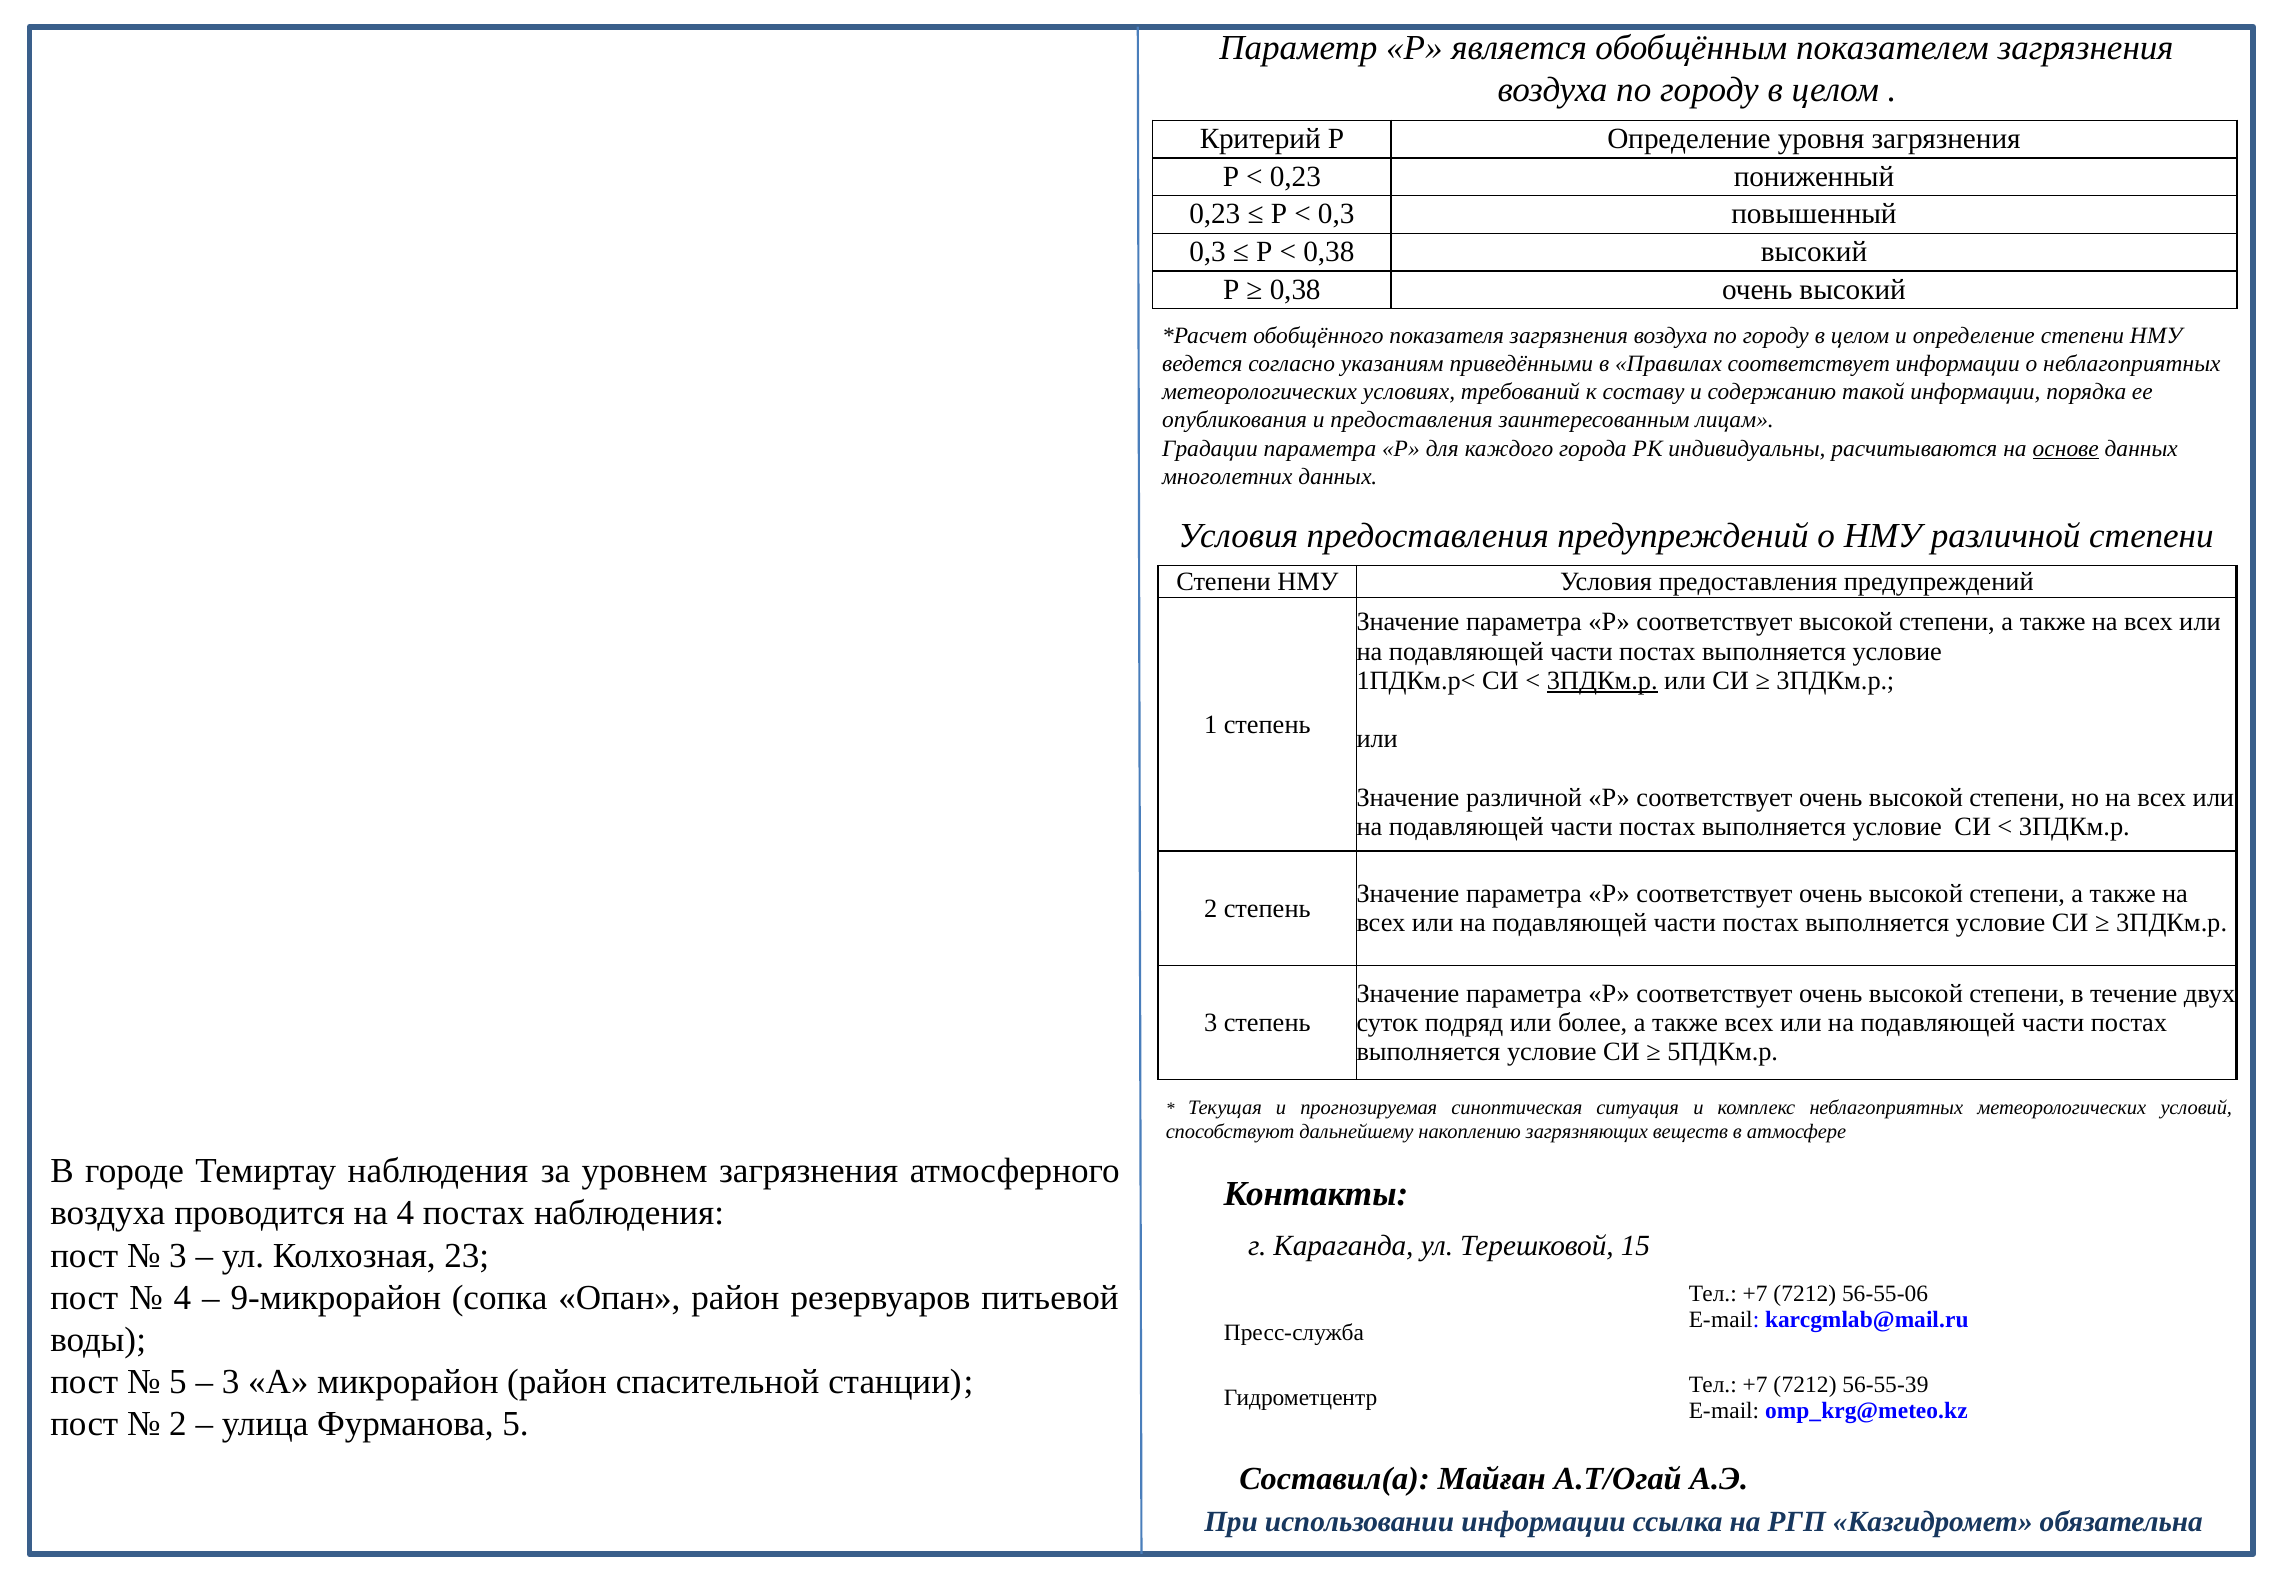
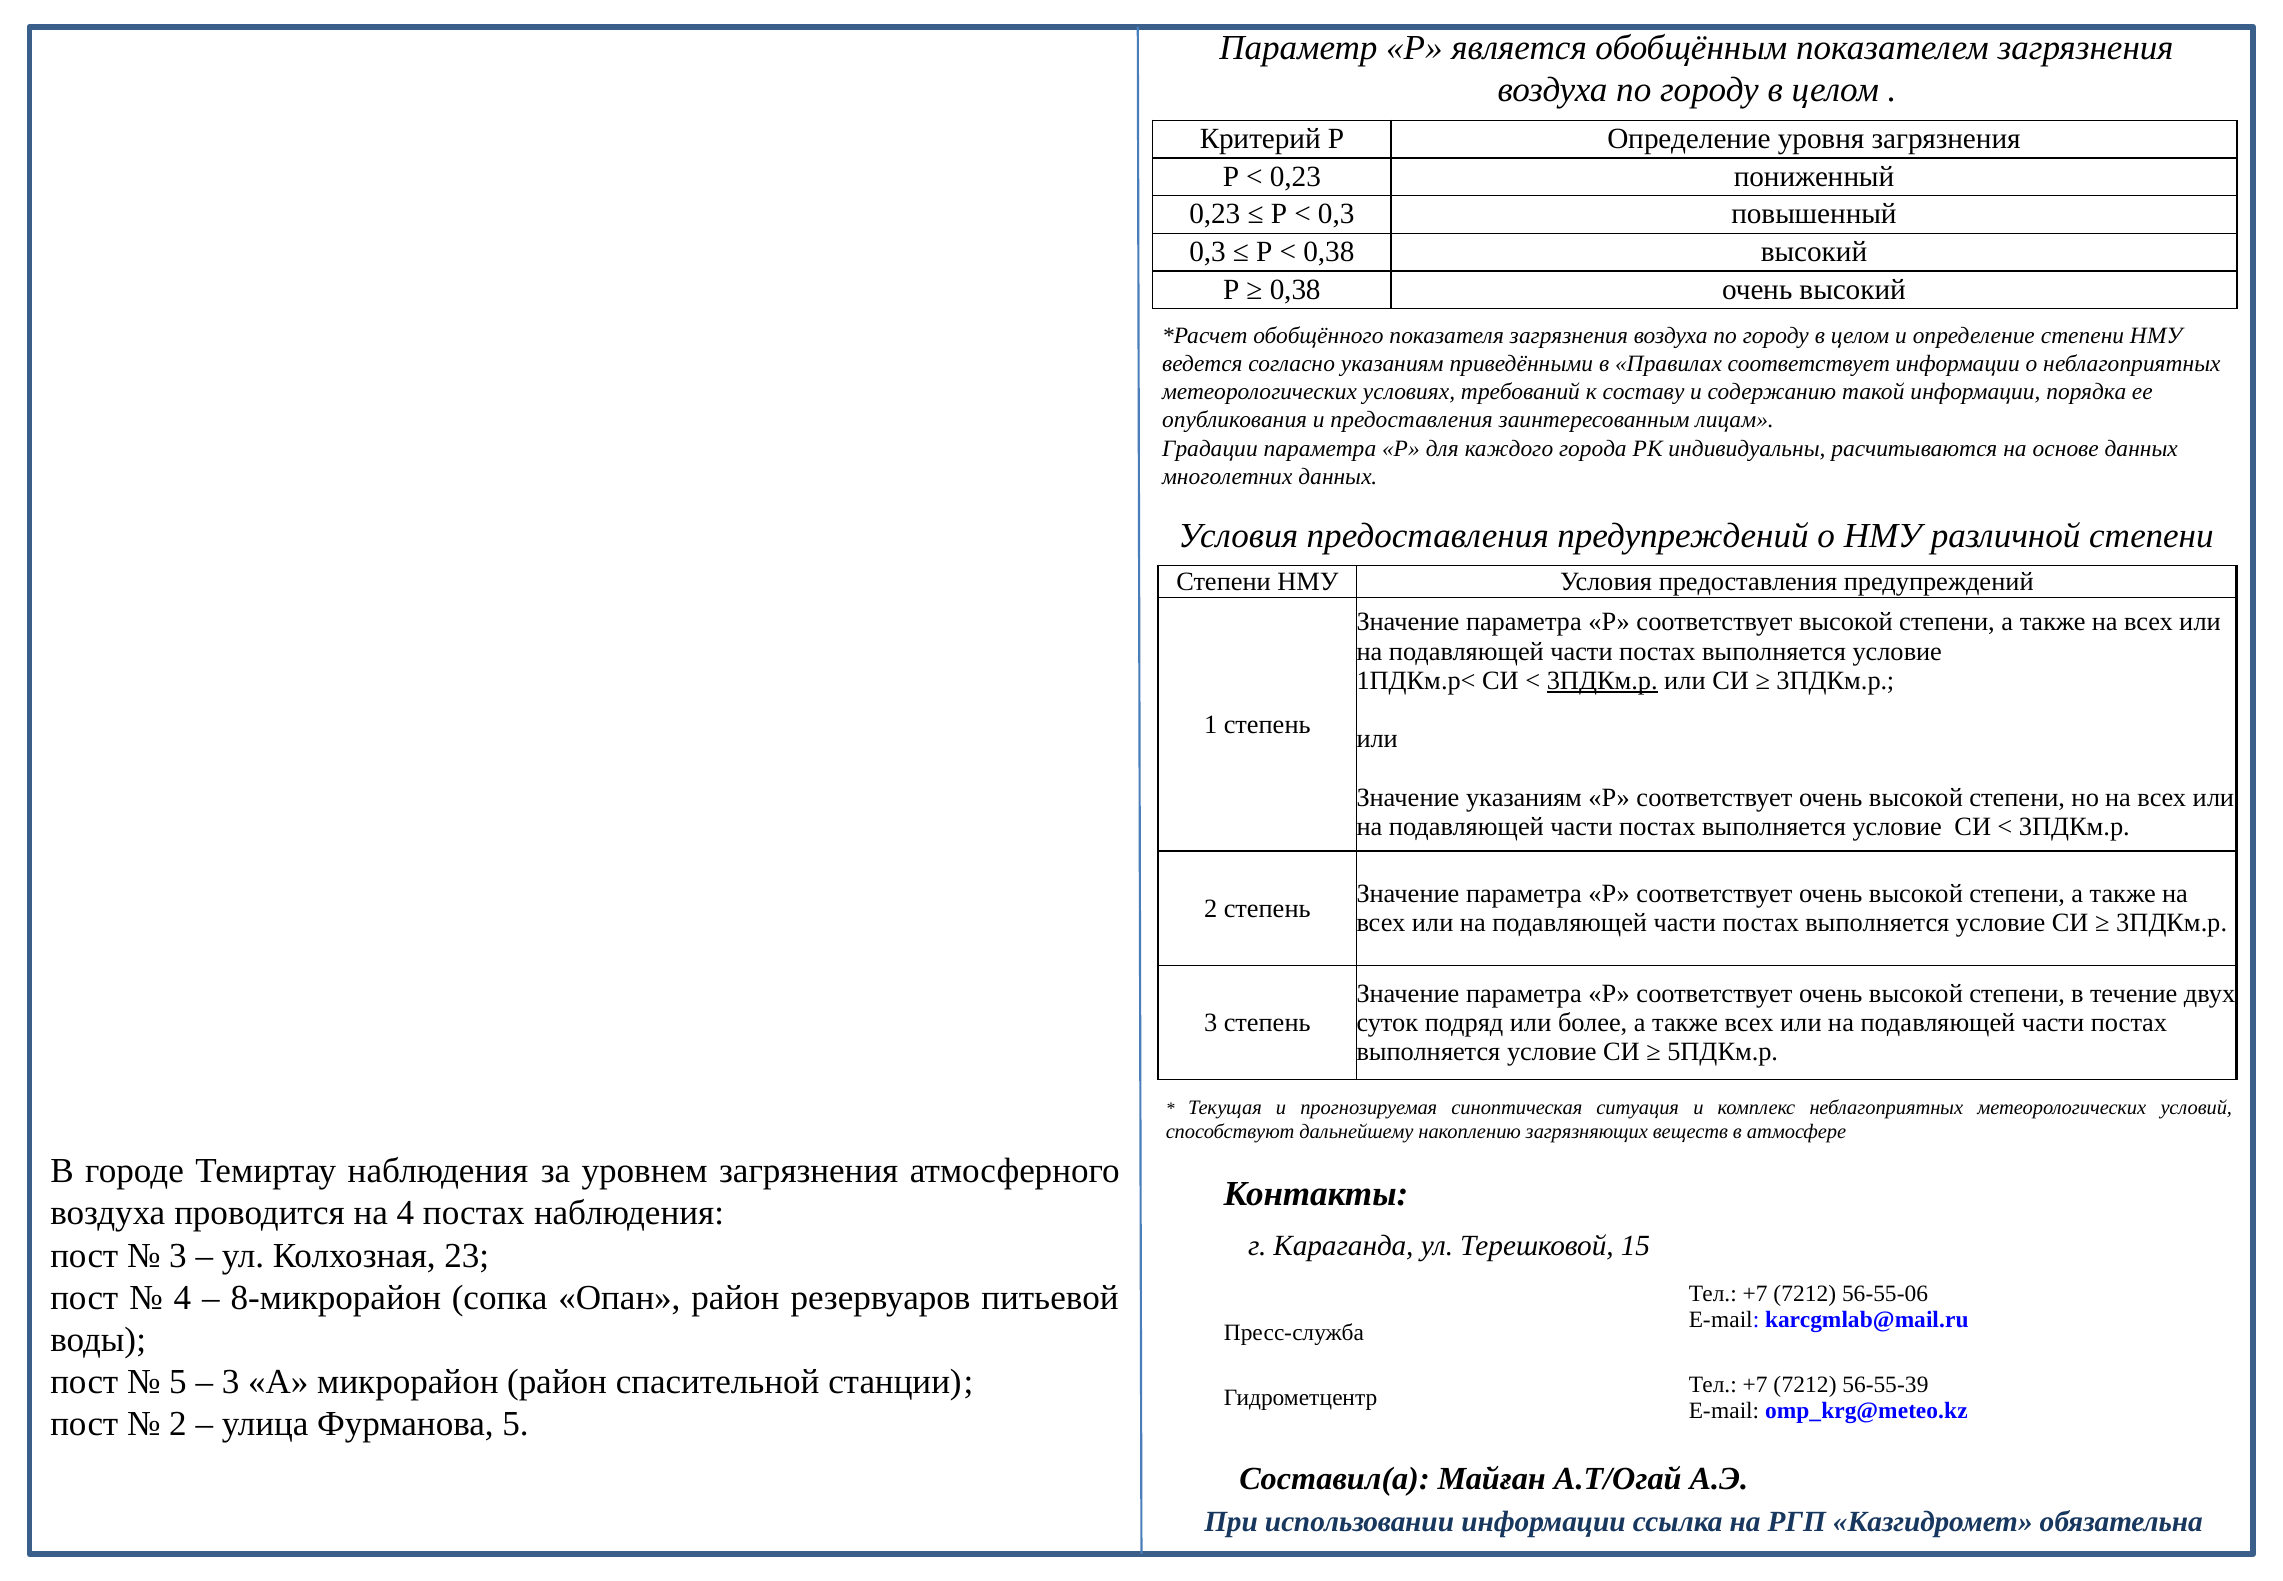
основе underline: present -> none
Значение различной: различной -> указаниям
9-микрорайон: 9-микрорайон -> 8-микрорайон
